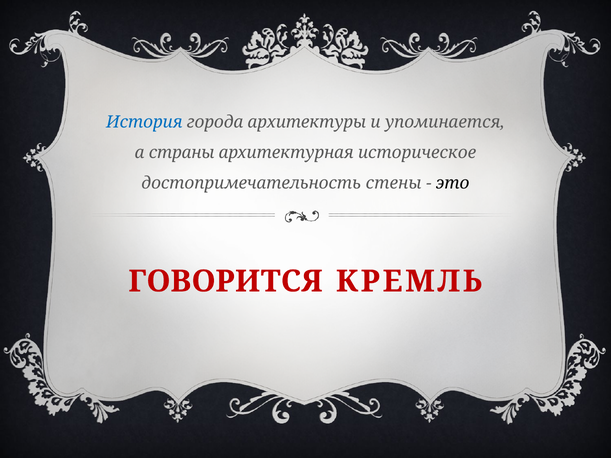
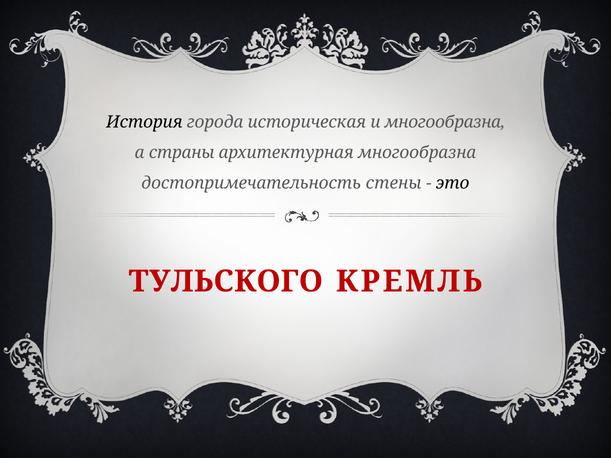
История colour: blue -> black
архитектуры: архитектуры -> историческая
и упоминается: упоминается -> многообразна
архитектурная историческое: историческое -> многообразна
ГОВОРИТСЯ: ГОВОРИТСЯ -> ТУЛЬСКОГО
